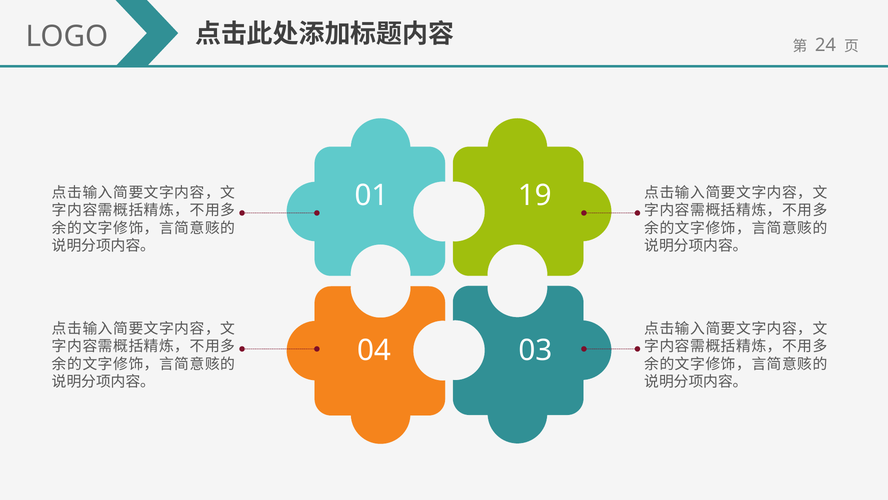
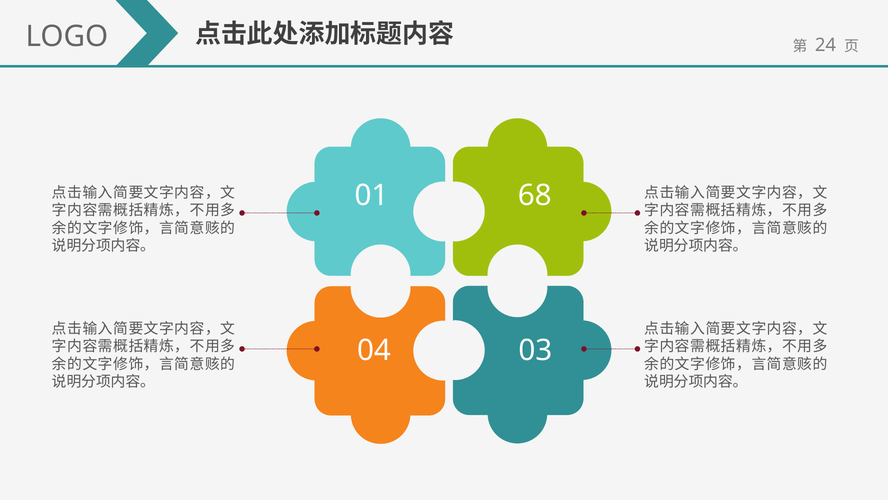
19: 19 -> 68
